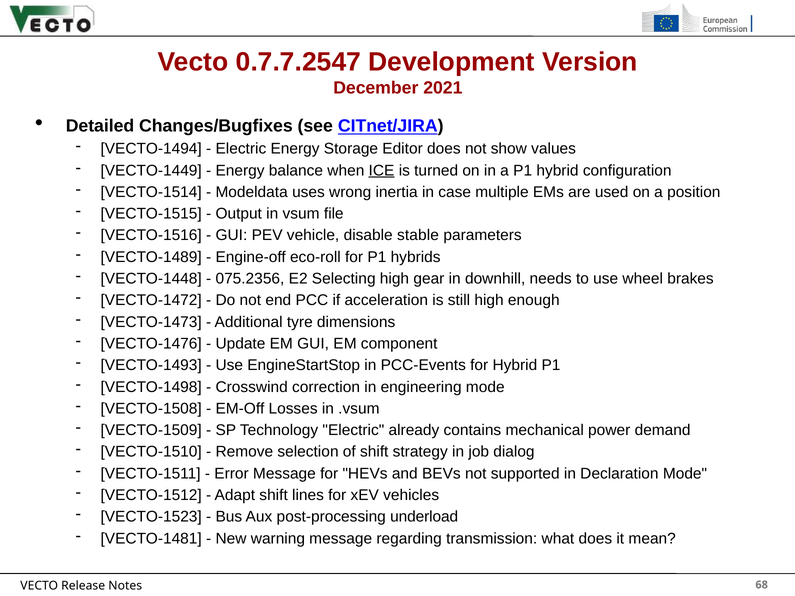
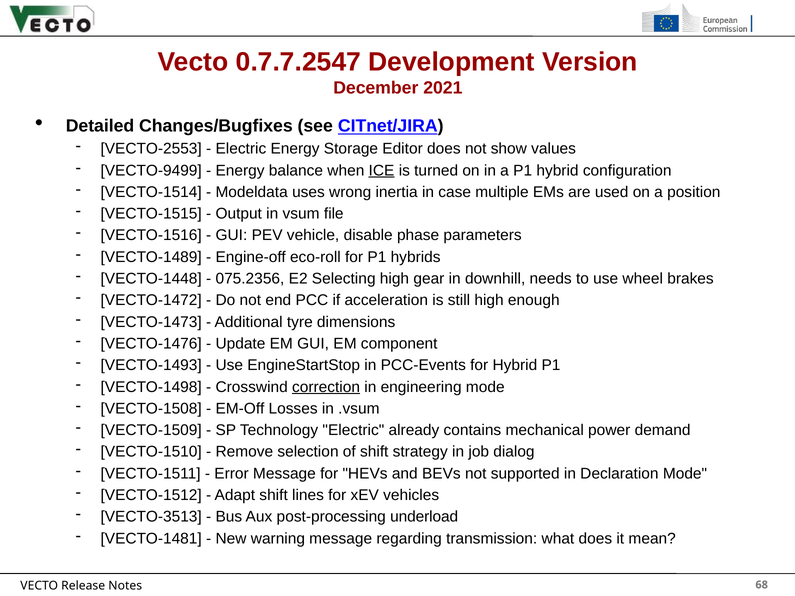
VECTO-1494: VECTO-1494 -> VECTO-2553
VECTO-1449: VECTO-1449 -> VECTO-9499
stable: stable -> phase
correction underline: none -> present
VECTO-1523: VECTO-1523 -> VECTO-3513
